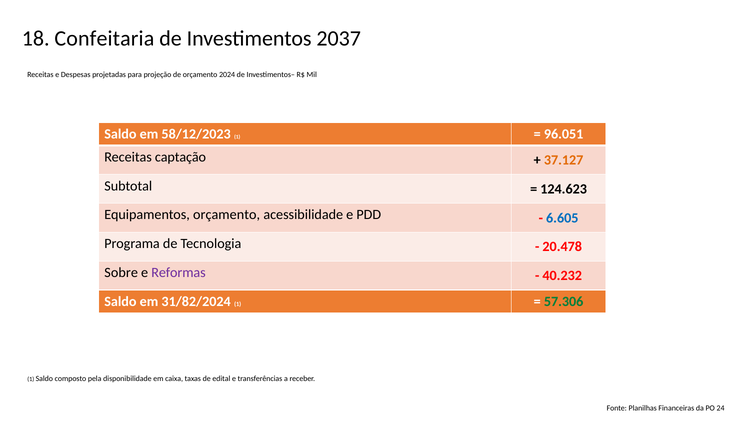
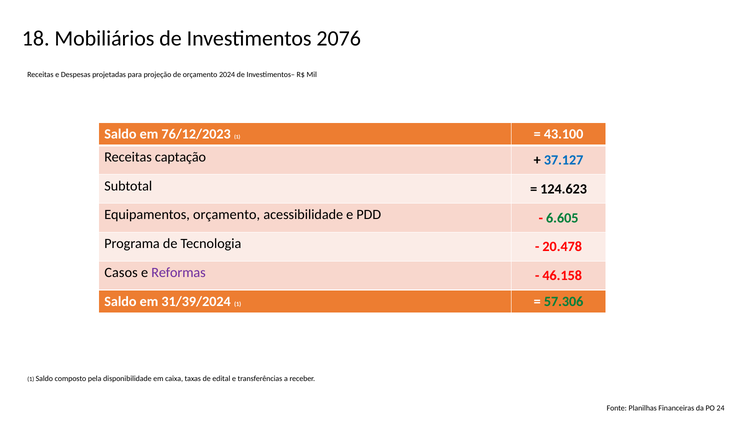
Confeitaria: Confeitaria -> Mobiliários
2037: 2037 -> 2076
58/12/2023: 58/12/2023 -> 76/12/2023
96.051: 96.051 -> 43.100
37.127 colour: orange -> blue
6.605 colour: blue -> green
Sobre: Sobre -> Casos
40.232: 40.232 -> 46.158
31/82/2024: 31/82/2024 -> 31/39/2024
